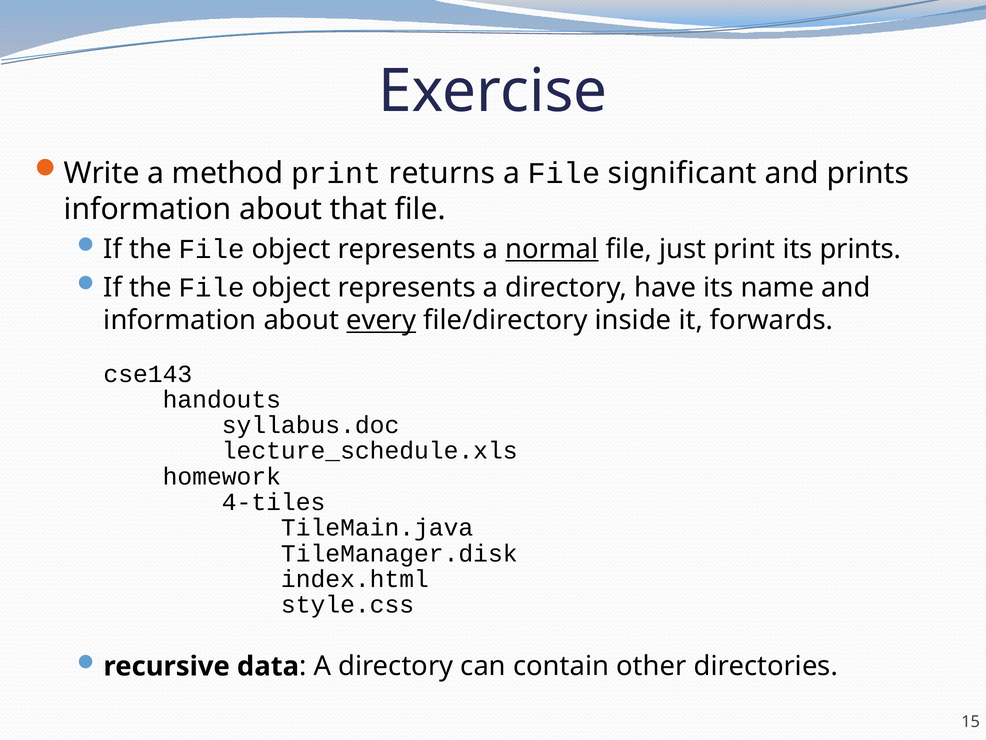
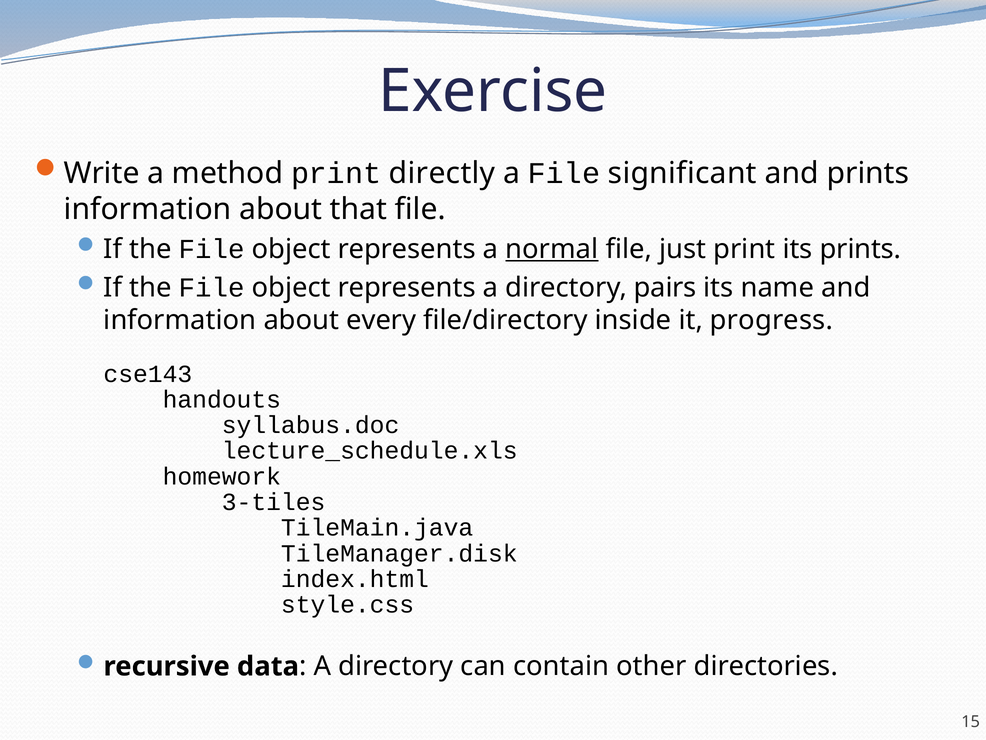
returns: returns -> directly
have: have -> pairs
every underline: present -> none
forwards: forwards -> progress
4-tiles: 4-tiles -> 3-tiles
